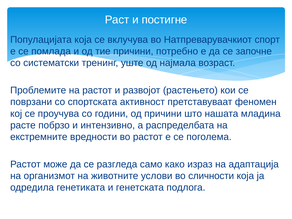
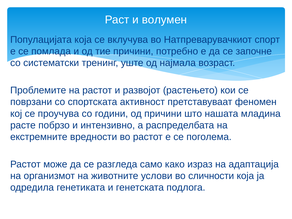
постигне: постигне -> волумен
